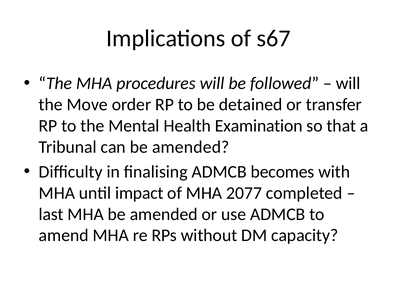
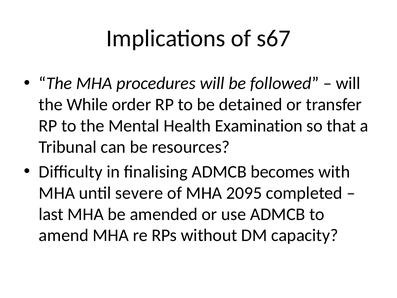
Move: Move -> While
can be amended: amended -> resources
impact: impact -> severe
2077: 2077 -> 2095
